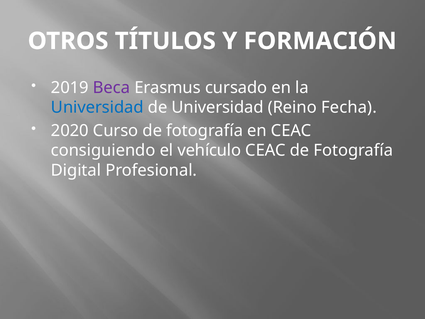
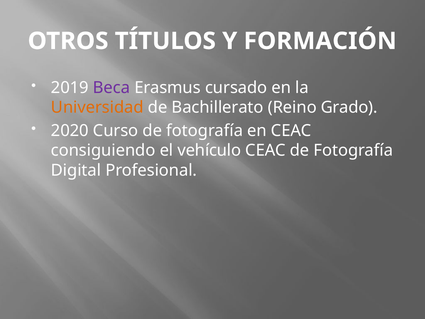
Universidad at (97, 107) colour: blue -> orange
de Universidad: Universidad -> Bachillerato
Fecha: Fecha -> Grado
